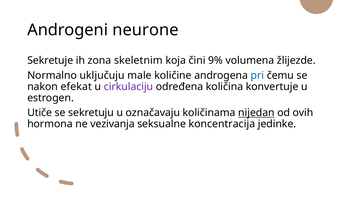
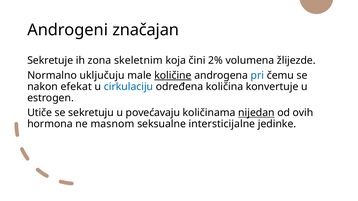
neurone: neurone -> značajan
9%: 9% -> 2%
količine underline: none -> present
cirkulaciju colour: purple -> blue
označavaju: označavaju -> povećavaju
vezivanja: vezivanja -> masnom
koncentracija: koncentracija -> intersticijalne
